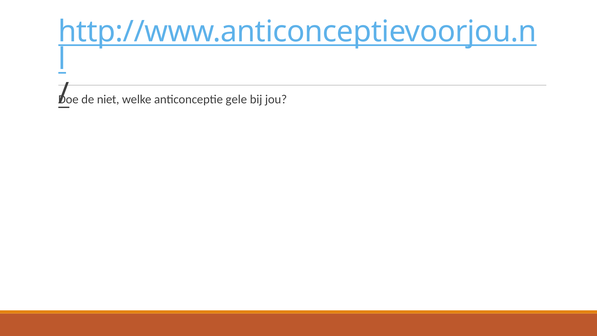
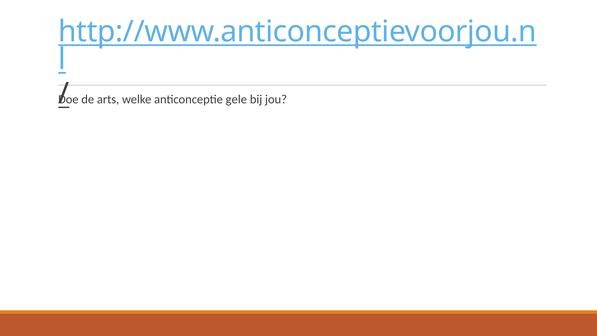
niet: niet -> arts
